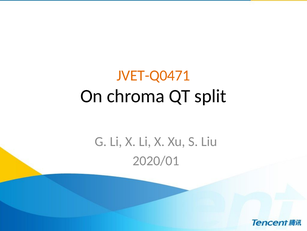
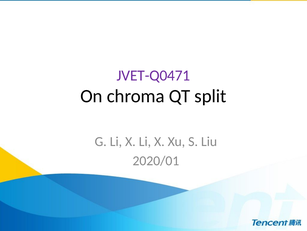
JVET-Q0471 colour: orange -> purple
